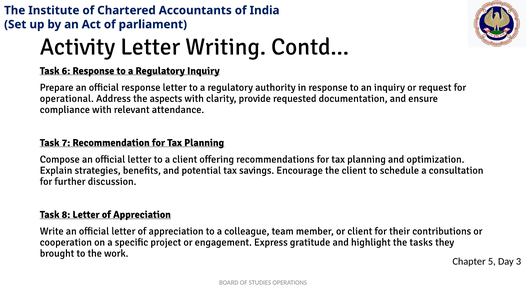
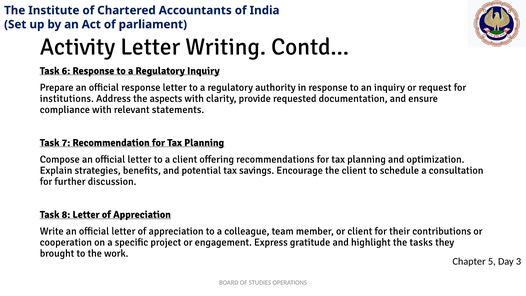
operational: operational -> institutions
attendance: attendance -> statements
